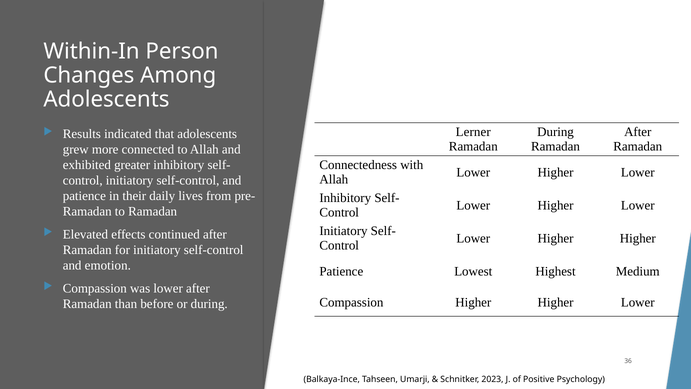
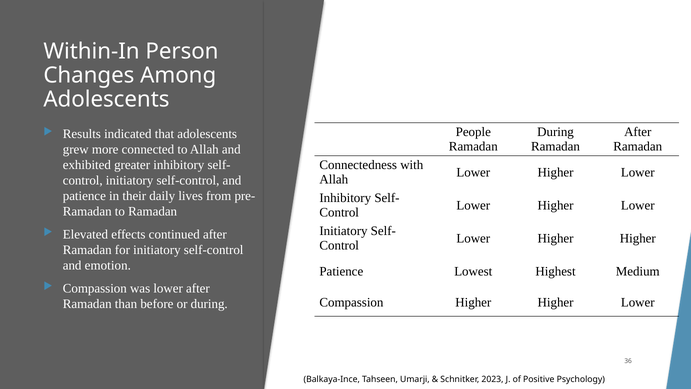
Lerner: Lerner -> People
